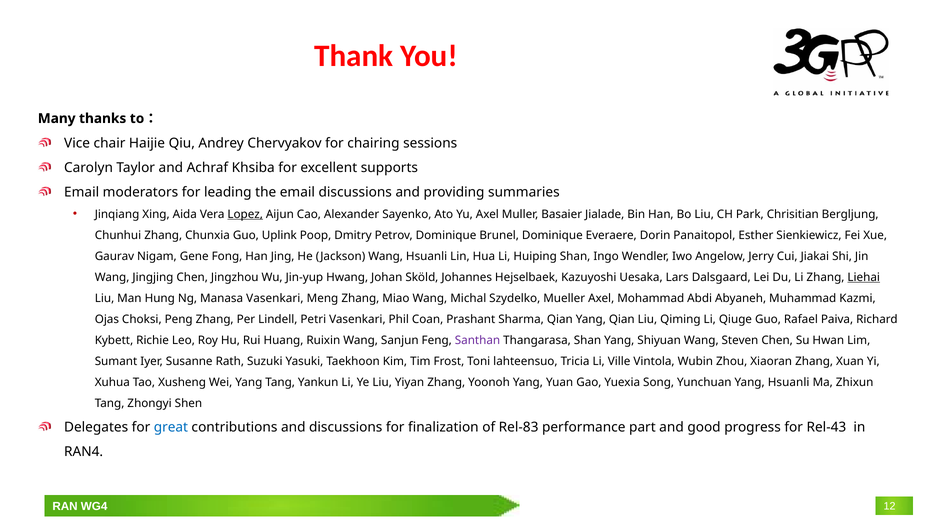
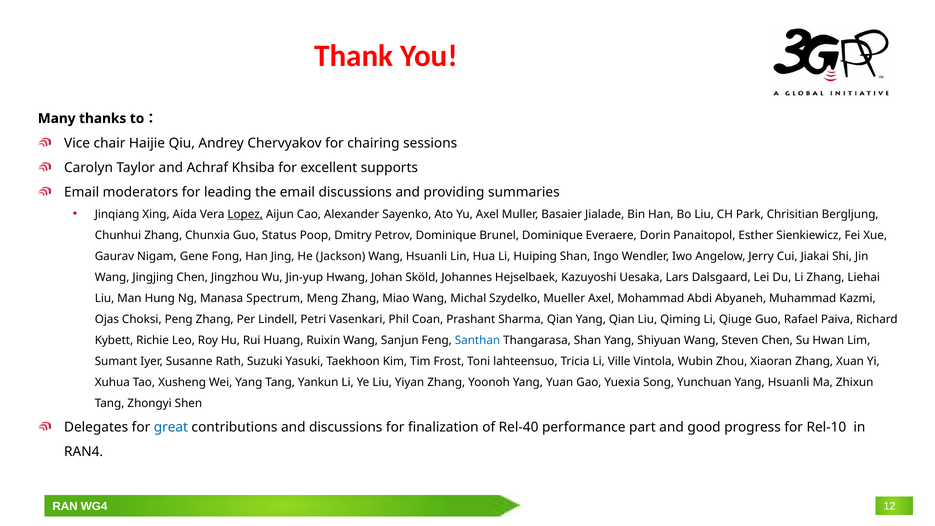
Uplink: Uplink -> Status
Liehai underline: present -> none
Manasa Vasenkari: Vasenkari -> Spectrum
Santhan colour: purple -> blue
Rel-83: Rel-83 -> Rel-40
Rel-43: Rel-43 -> Rel-10
